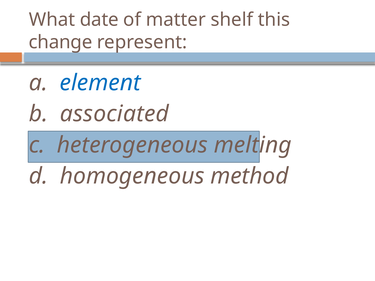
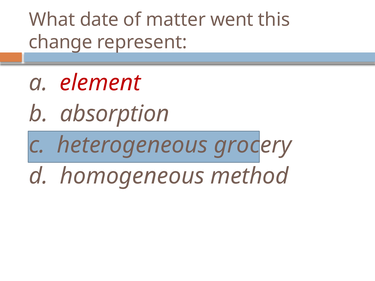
shelf: shelf -> went
element colour: blue -> red
associated: associated -> absorption
melting: melting -> grocery
